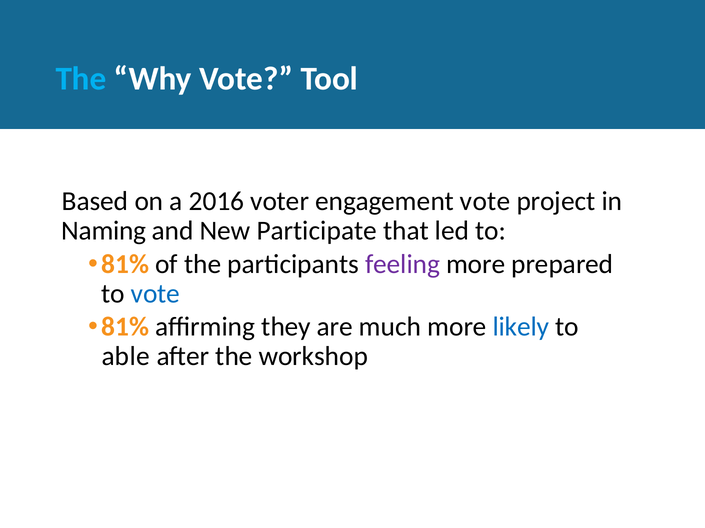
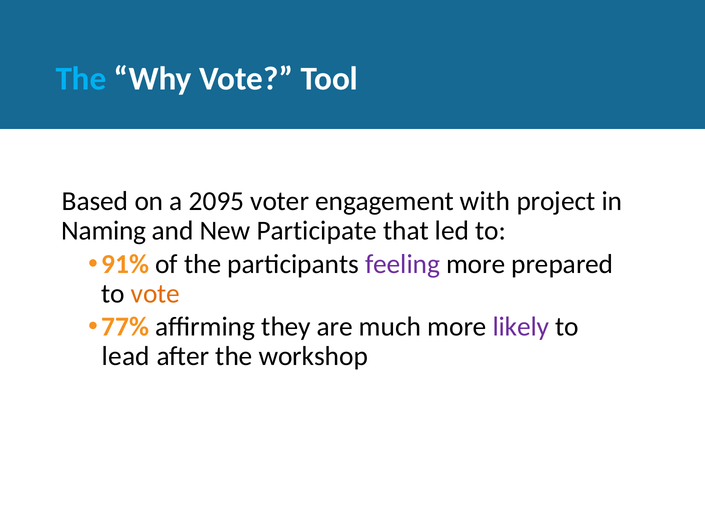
2016: 2016 -> 2095
engagement vote: vote -> with
81% at (125, 264): 81% -> 91%
vote at (155, 294) colour: blue -> orange
81% at (125, 327): 81% -> 77%
likely colour: blue -> purple
able: able -> lead
